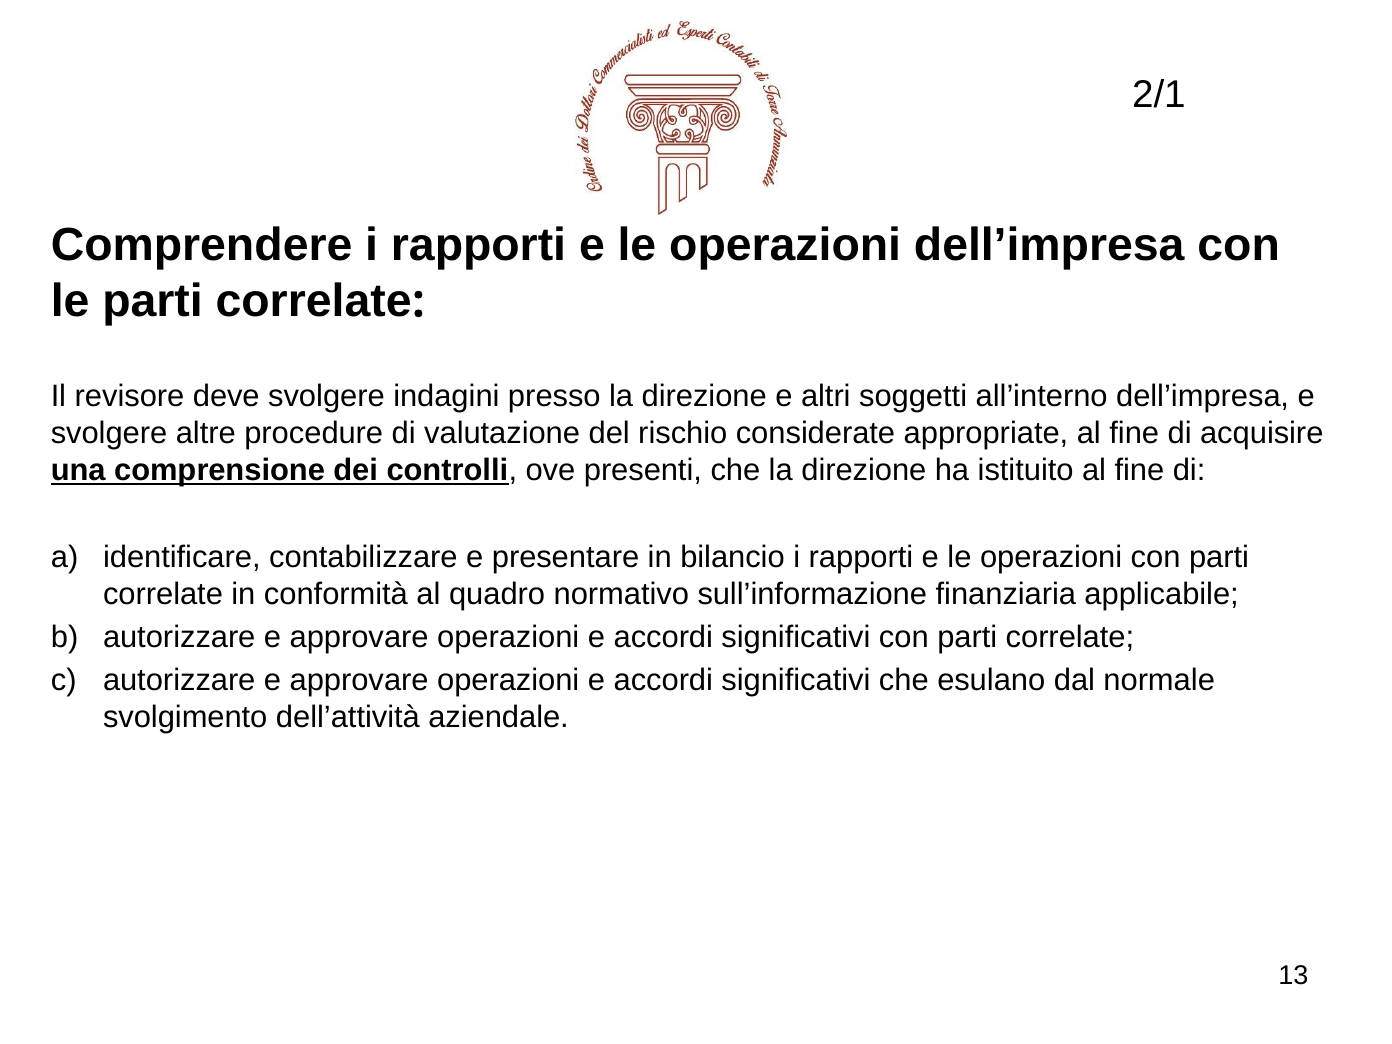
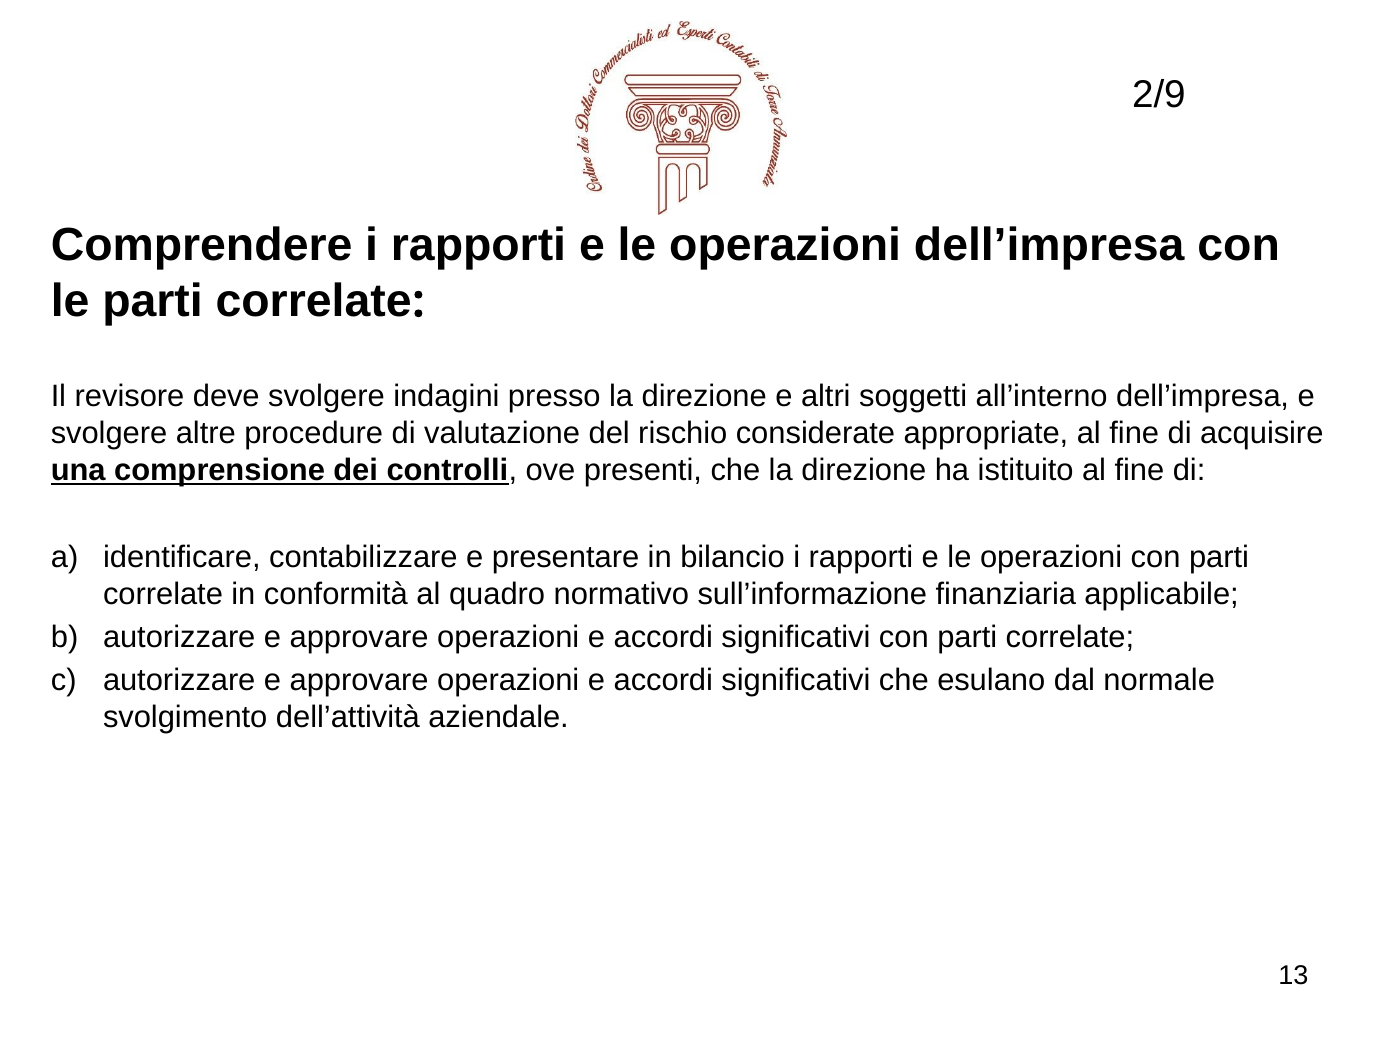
2/1: 2/1 -> 2/9
